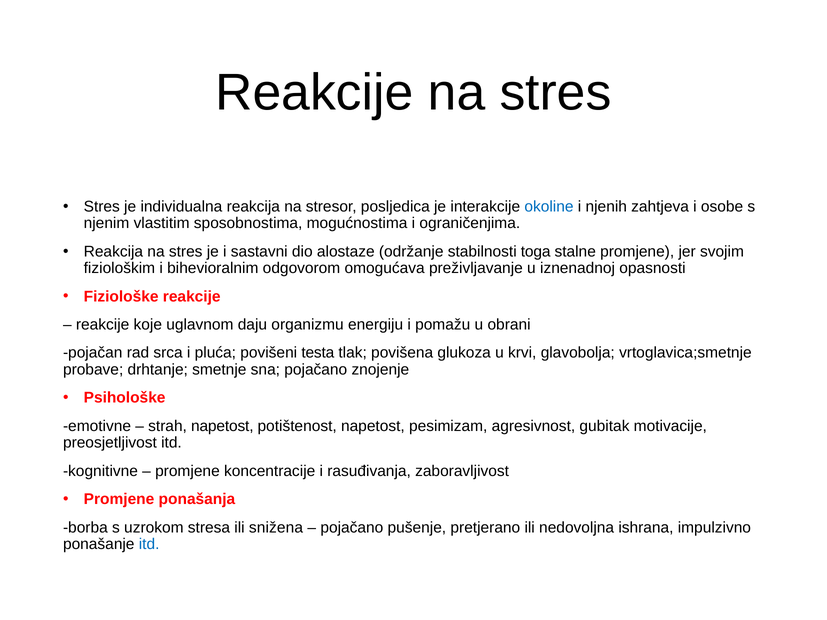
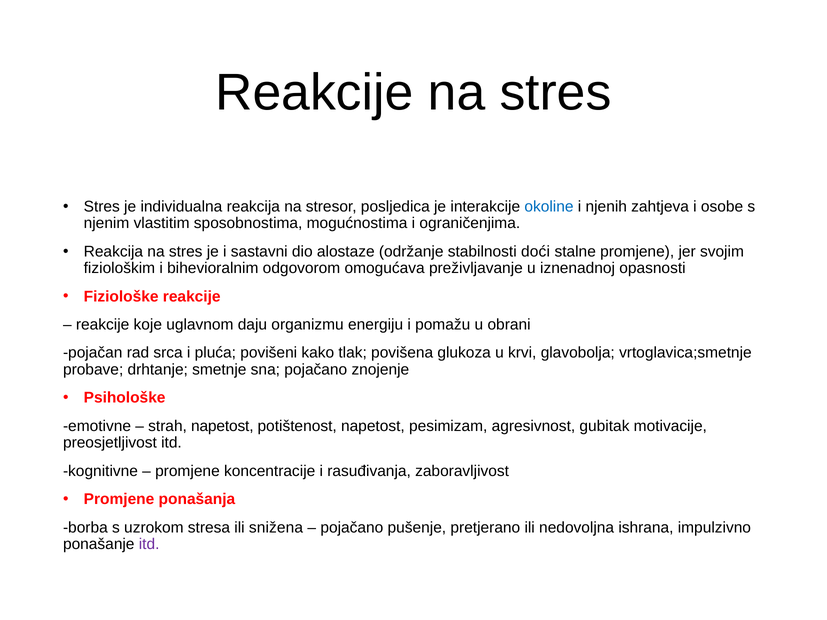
toga: toga -> doći
testa: testa -> kako
itd at (149, 544) colour: blue -> purple
